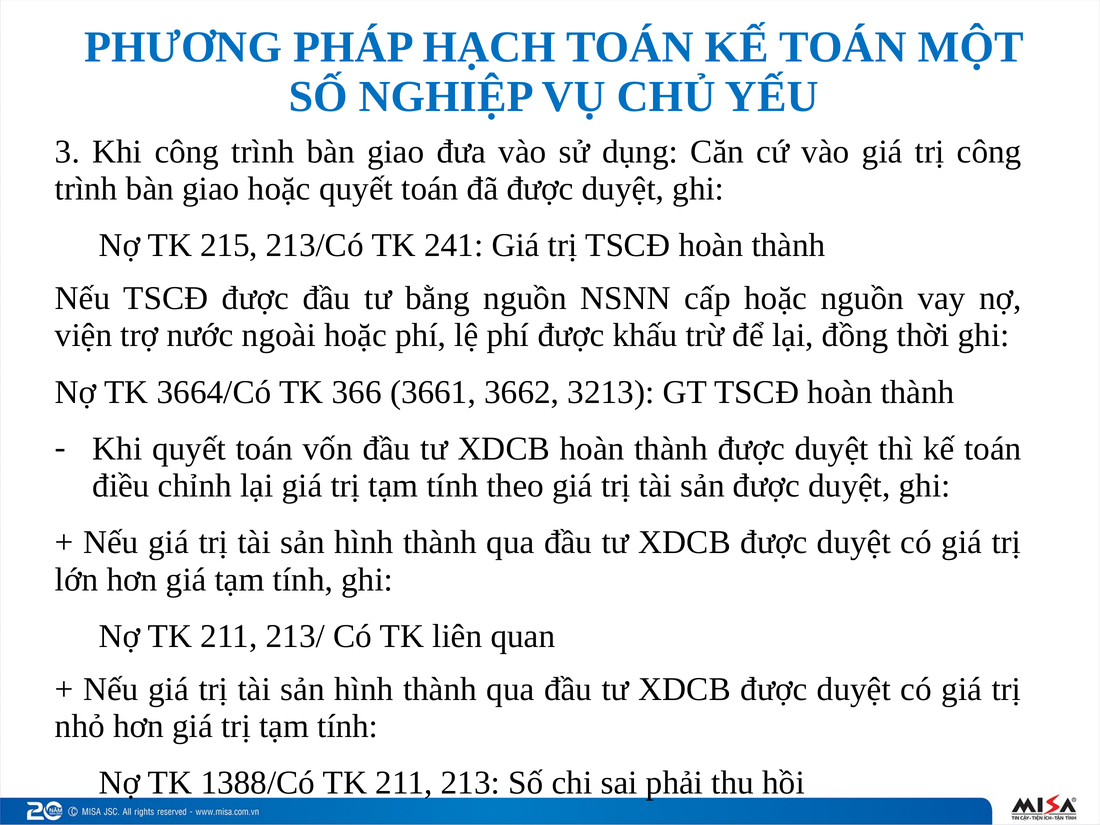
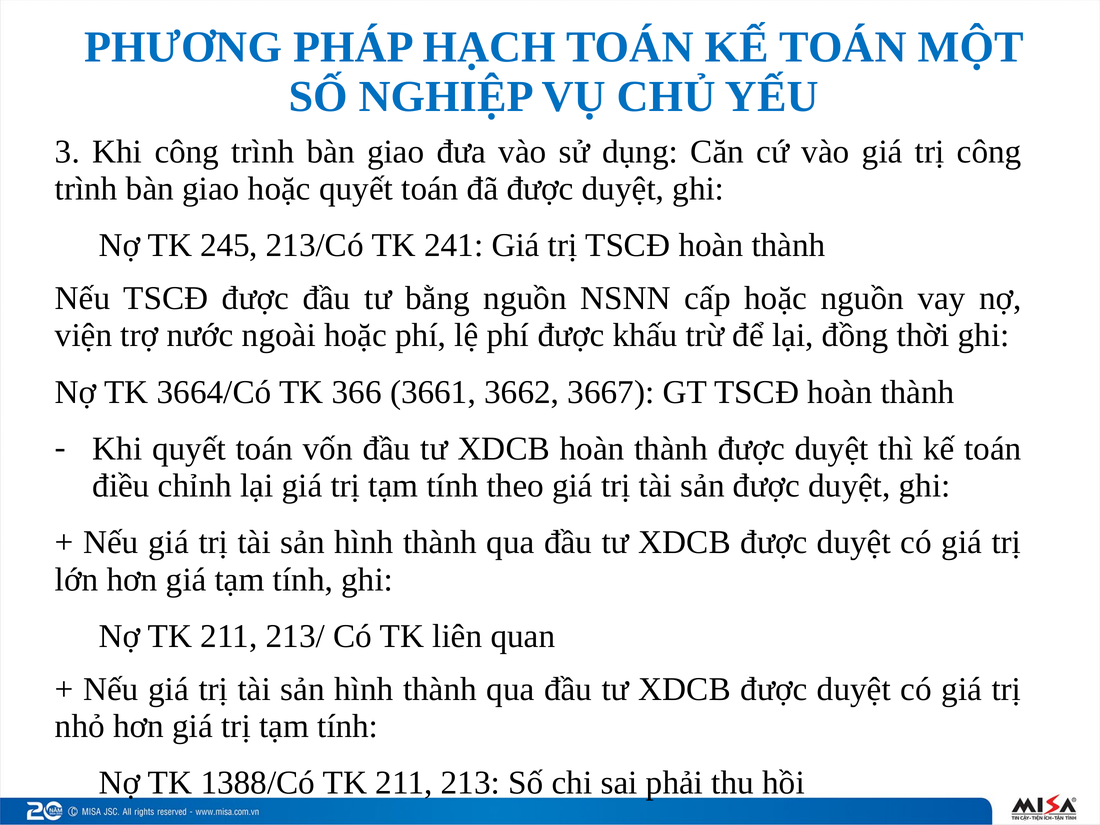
215: 215 -> 245
3213: 3213 -> 3667
